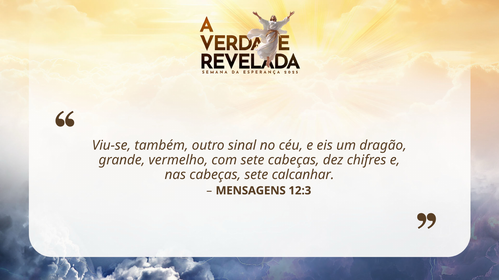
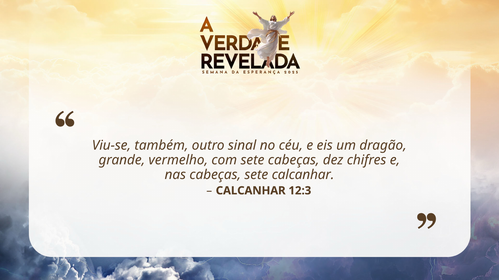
MENSAGENS at (251, 191): MENSAGENS -> CALCANHAR
